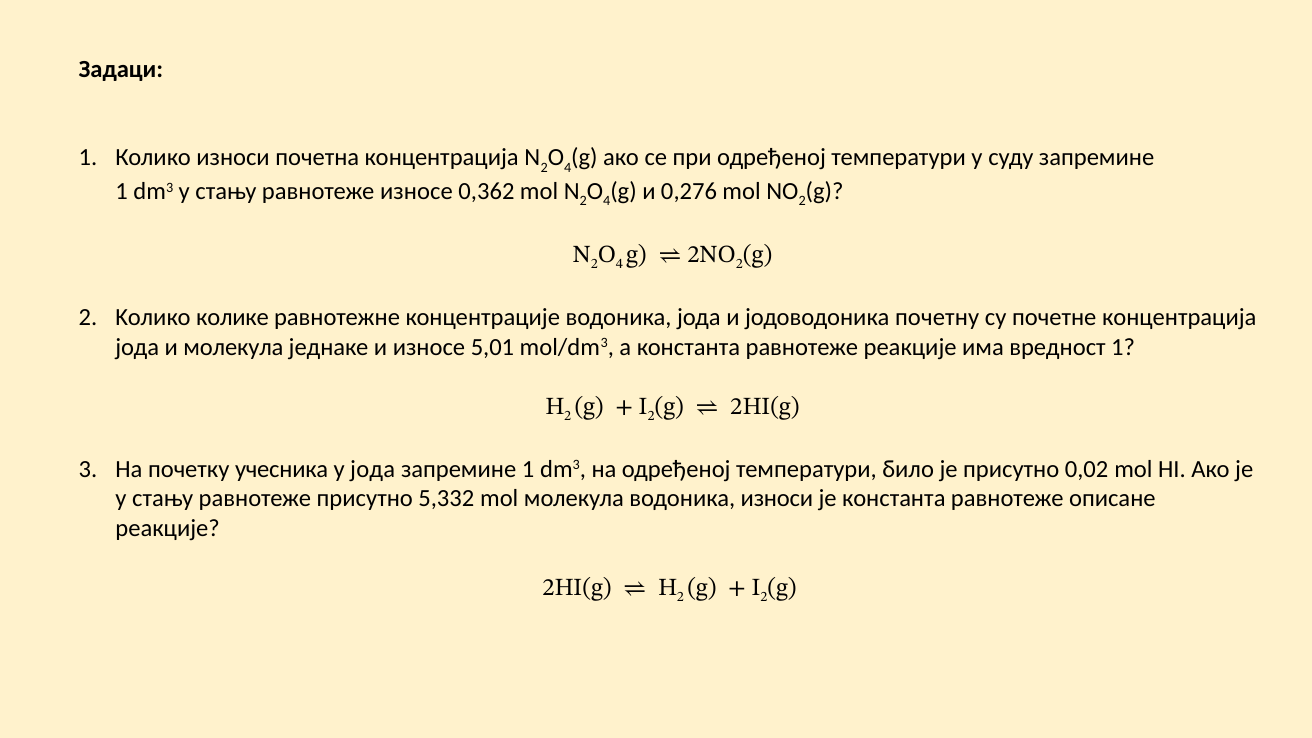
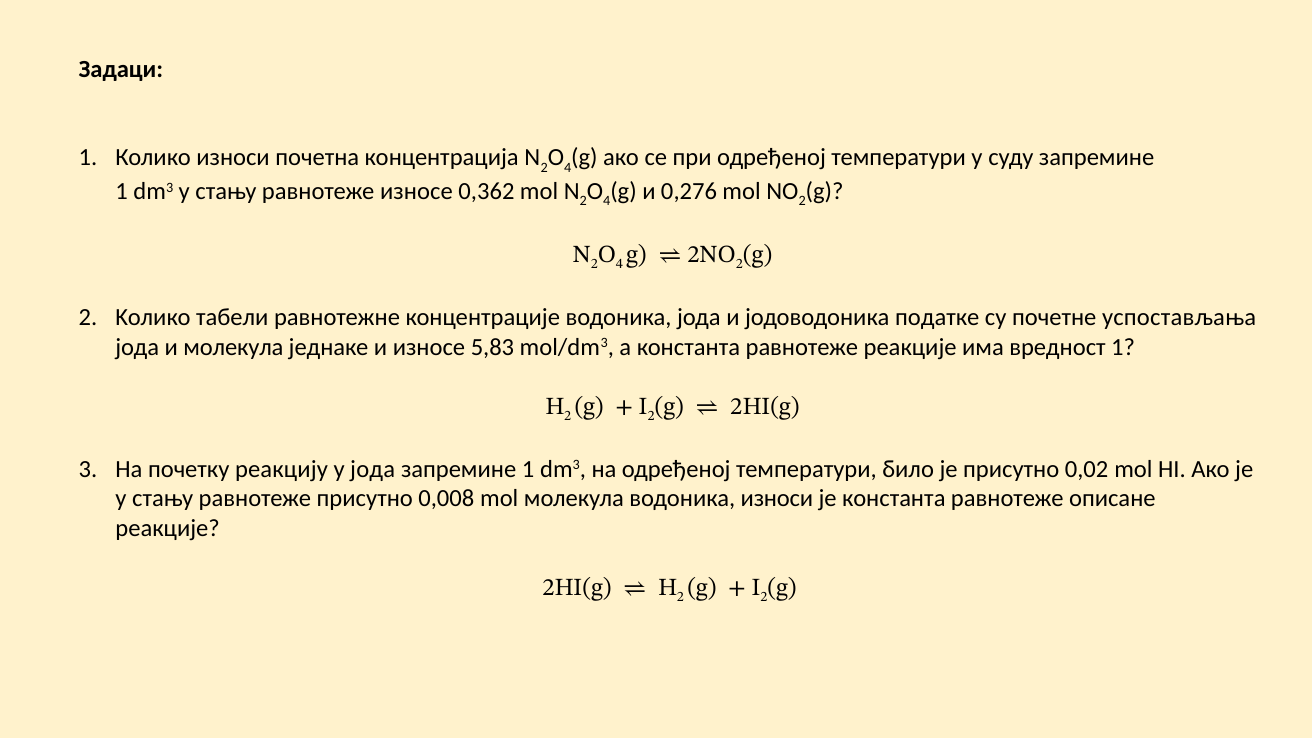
колике: колике -> табели
почетну: почетну -> податке
почетне концентрација: концентрација -> успостављања
5,01: 5,01 -> 5,83
учесника: учесника -> реакцију
5,332: 5,332 -> 0,008
